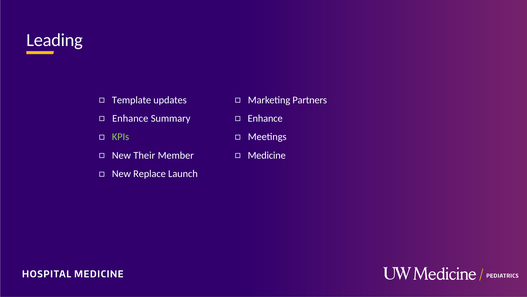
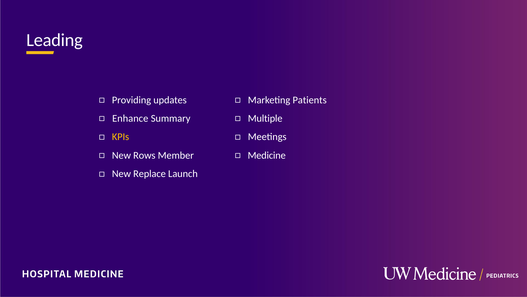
Template: Template -> Providing
Partners: Partners -> Patients
Enhance at (265, 118): Enhance -> Multiple
KPIs colour: light green -> yellow
Their: Their -> Rows
